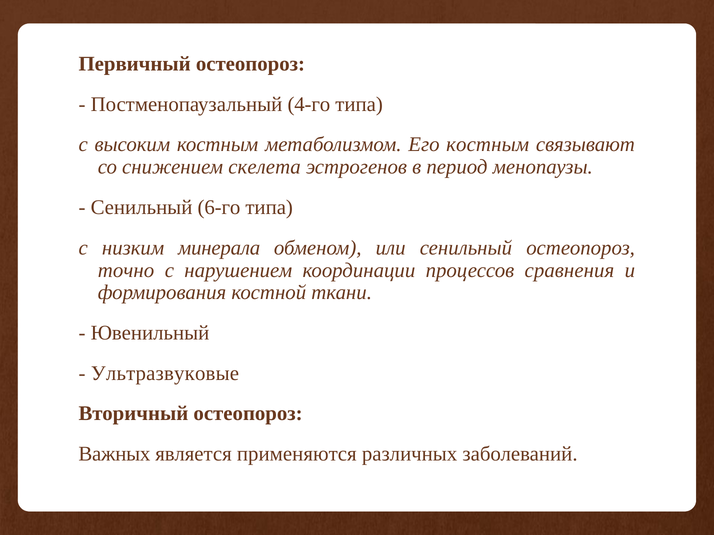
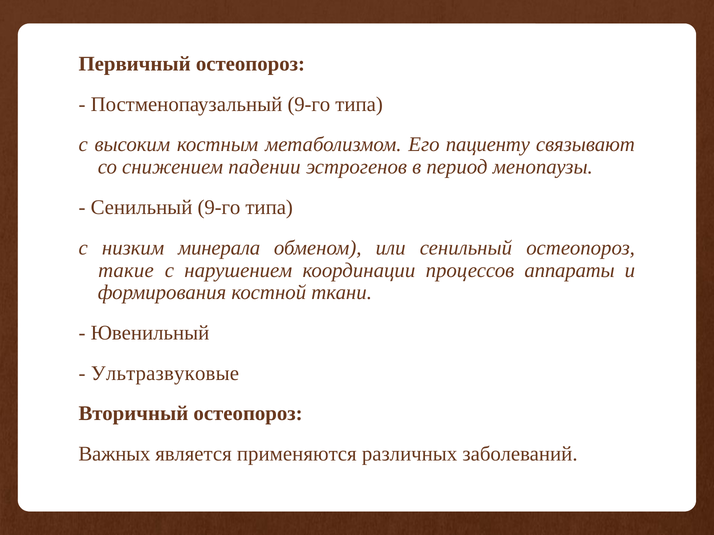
Постменопаузальный 4-го: 4-го -> 9-го
Его костным: костным -> пациенту
скелета: скелета -> падении
Сенильный 6-го: 6-го -> 9-го
точно: точно -> такие
сравнения: сравнения -> аппараты
